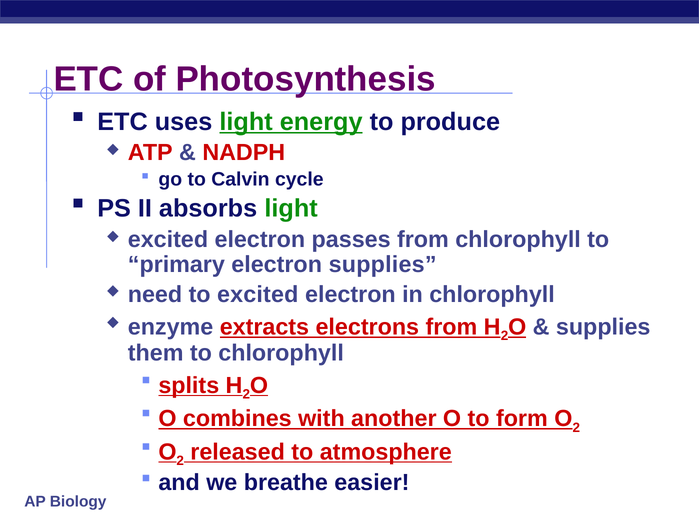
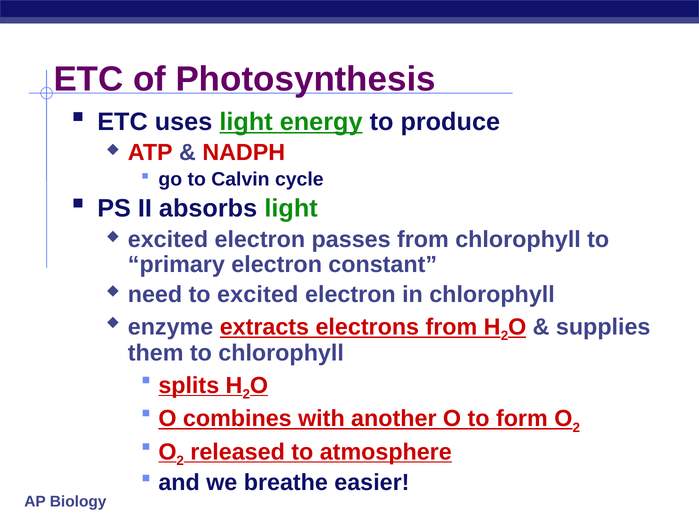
electron supplies: supplies -> constant
